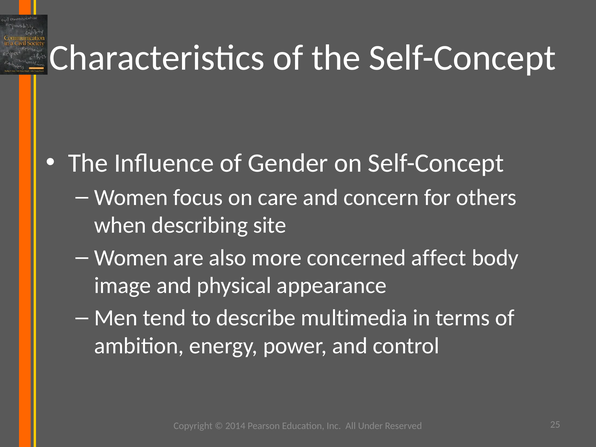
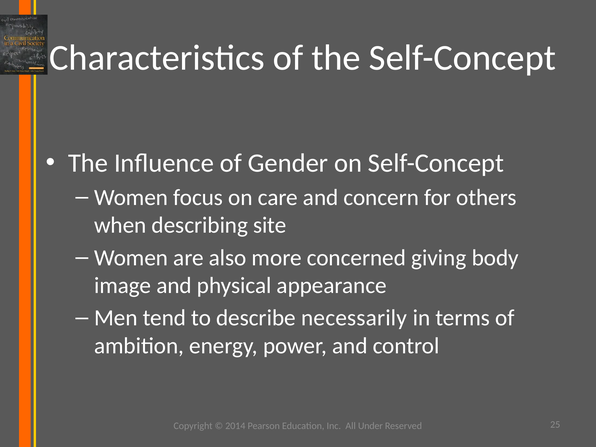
affect: affect -> giving
multimedia: multimedia -> necessarily
